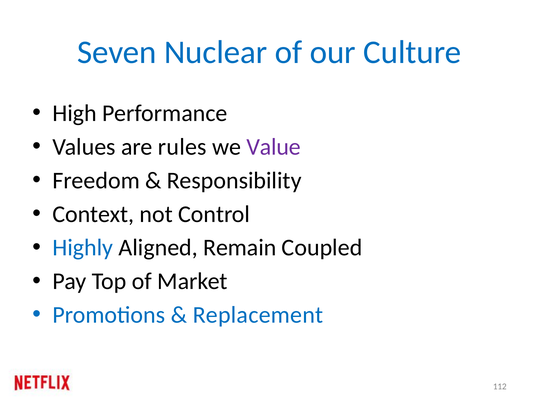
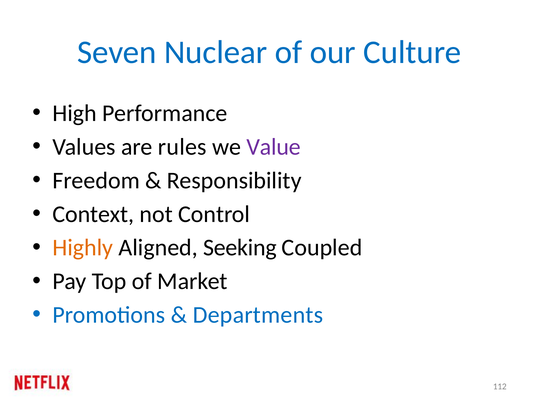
Highly colour: blue -> orange
Remain: Remain -> Seeking
Replacement: Replacement -> Departments
